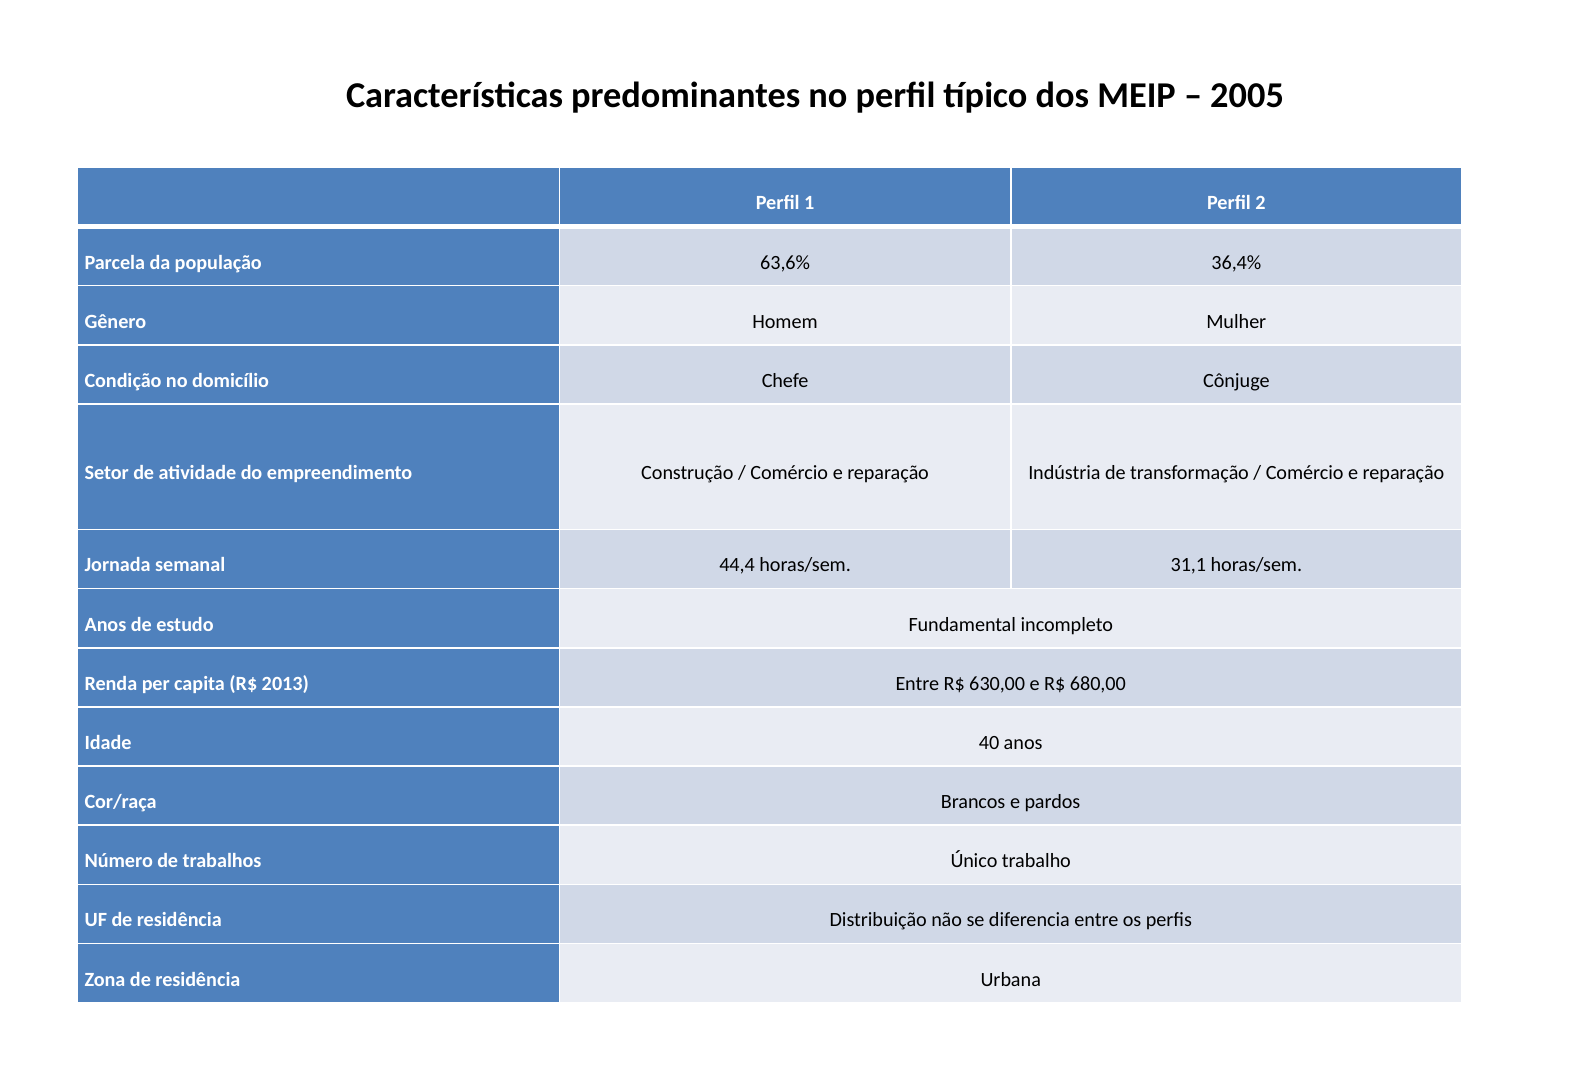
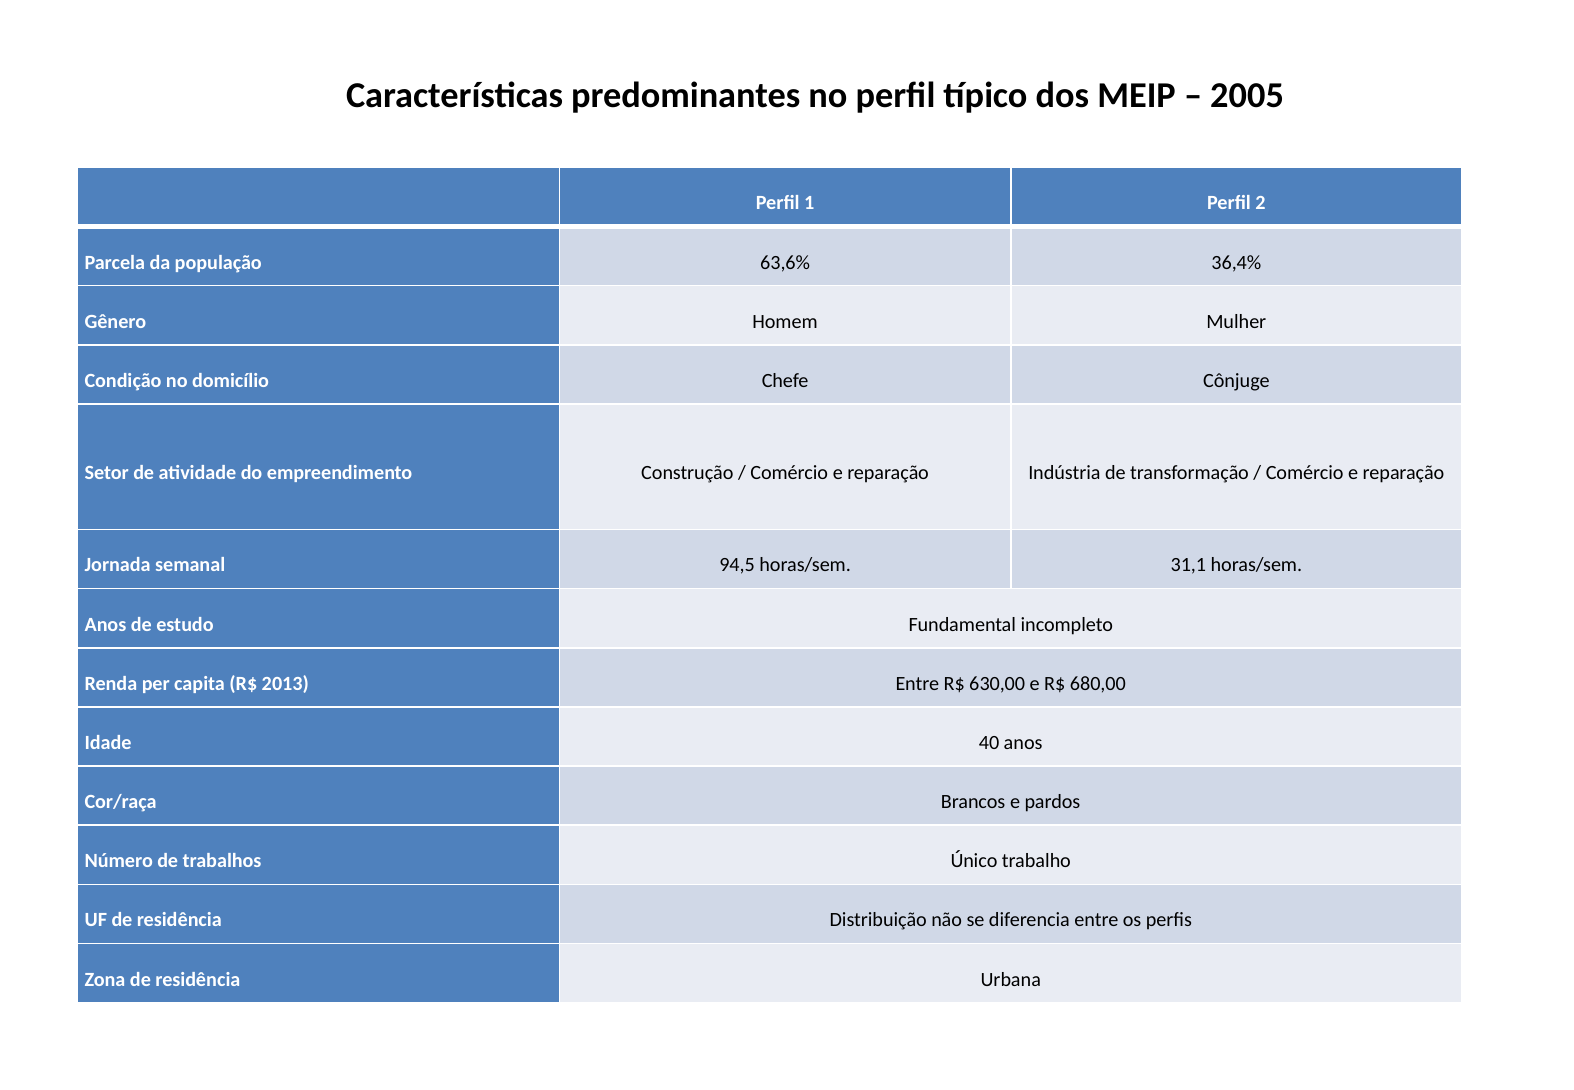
44,4: 44,4 -> 94,5
